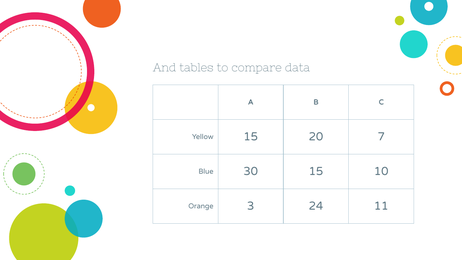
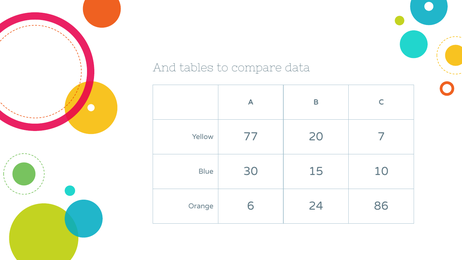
Yellow 15: 15 -> 77
3: 3 -> 6
11: 11 -> 86
